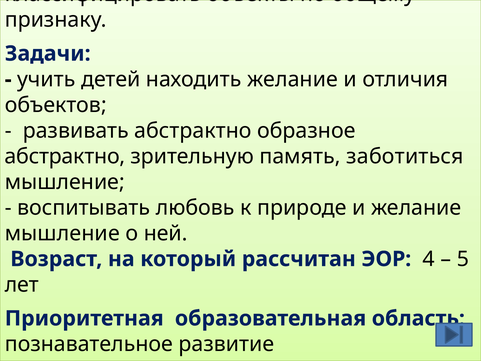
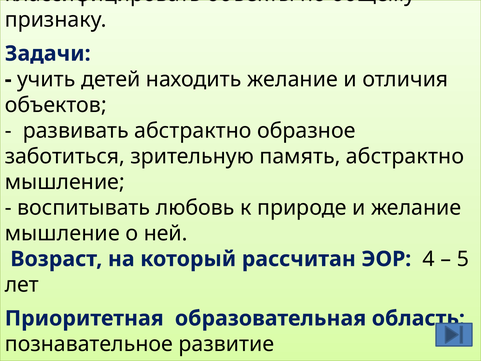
абстрактно at (65, 156): абстрактно -> заботиться
память заботиться: заботиться -> абстрактно
